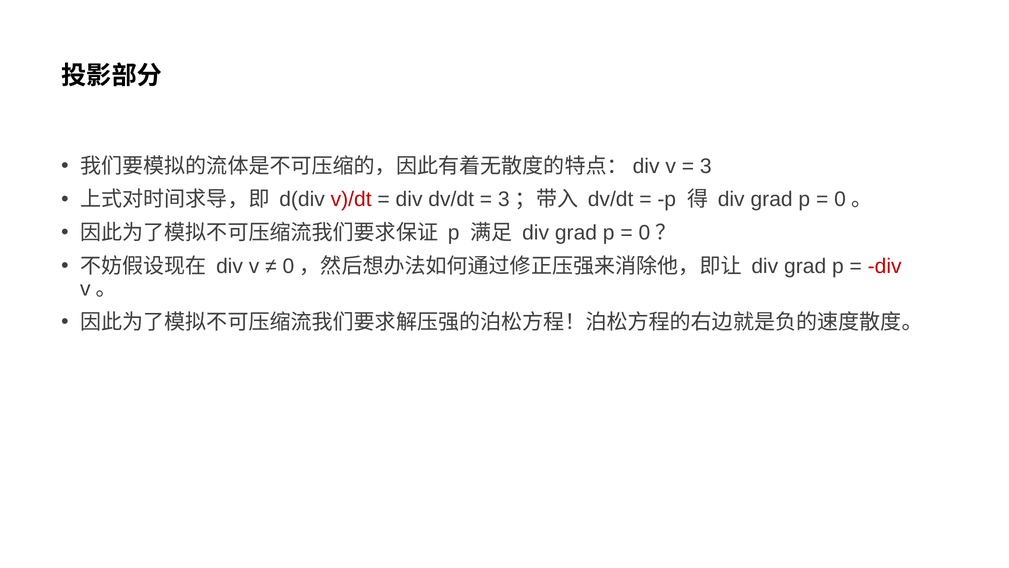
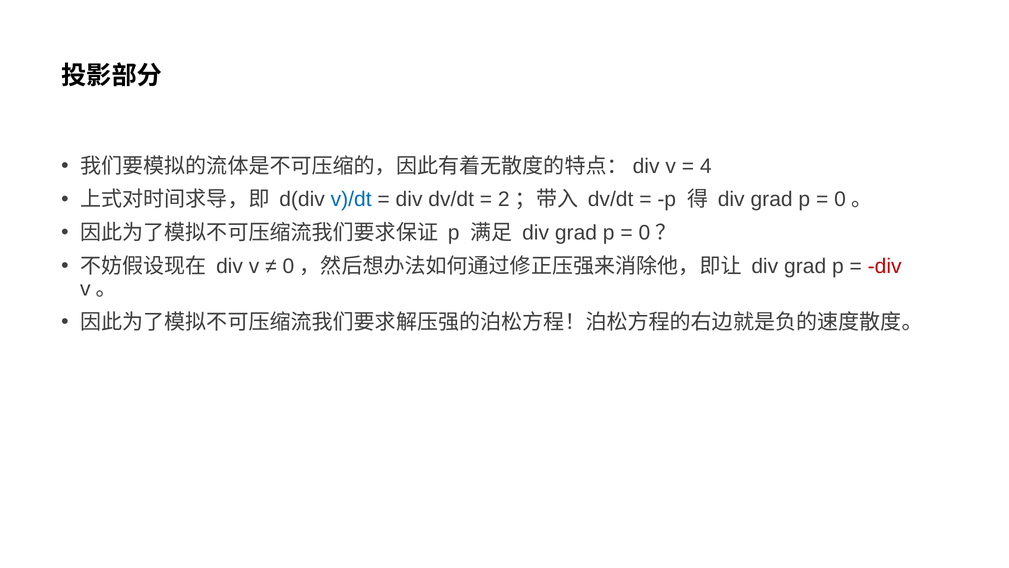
3 at (706, 166): 3 -> 4
v)/dt colour: red -> blue
3 at (504, 199): 3 -> 2
